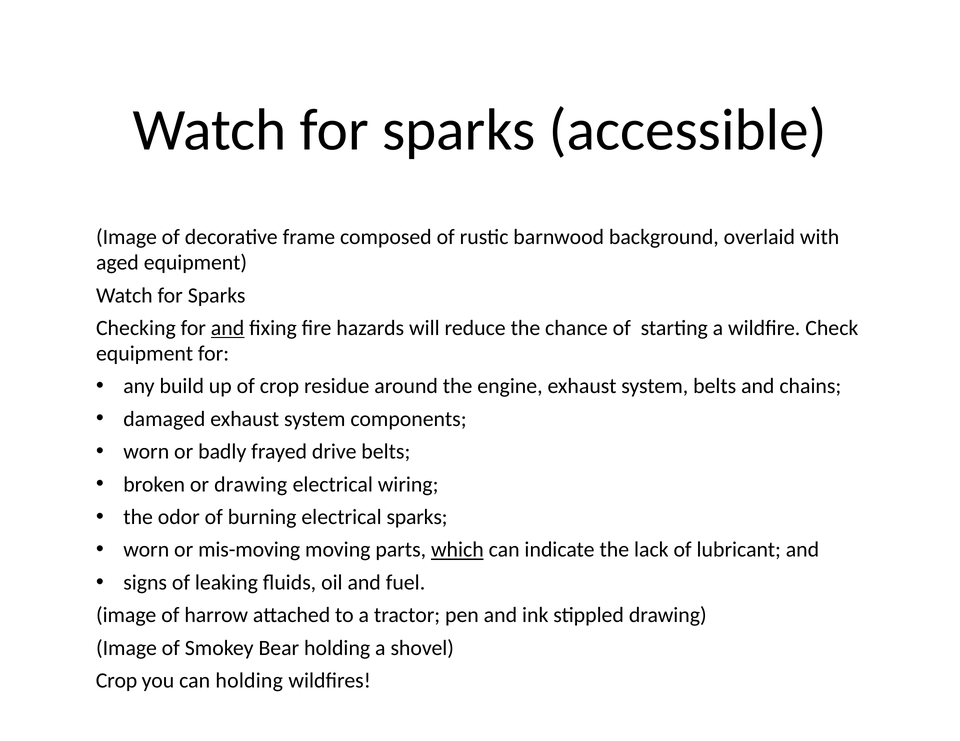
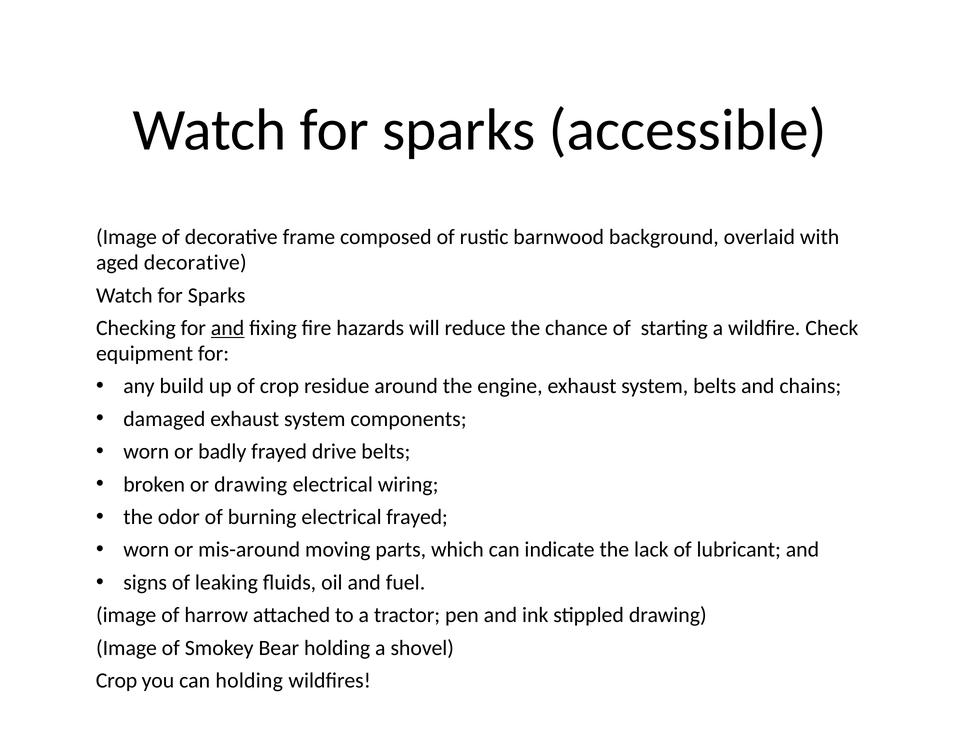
aged equipment: equipment -> decorative
electrical sparks: sparks -> frayed
mis-moving: mis-moving -> mis-around
which underline: present -> none
